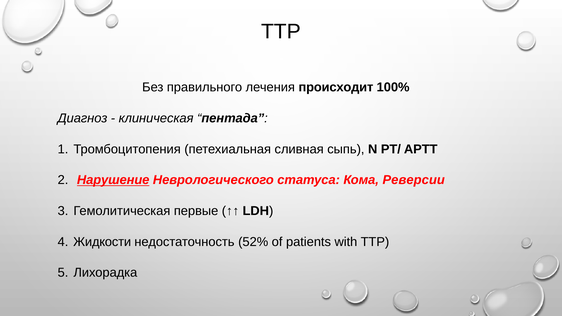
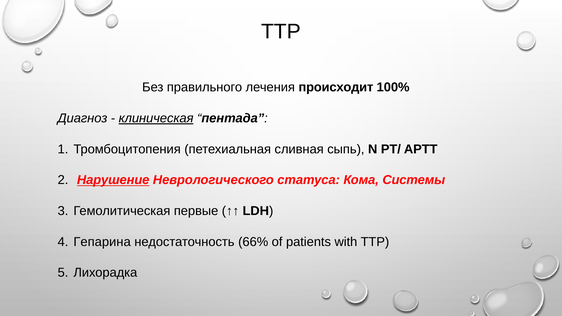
клиническая underline: none -> present
Реверсии: Реверсии -> Системы
Жидкости: Жидкости -> Гепарина
52%: 52% -> 66%
